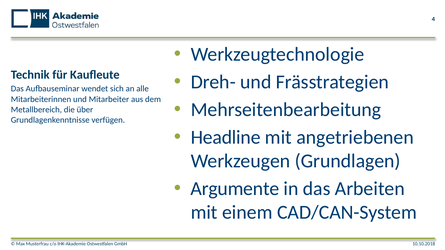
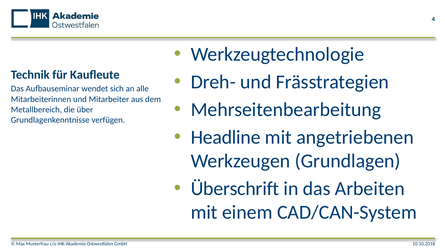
Argumente: Argumente -> Überschrift
